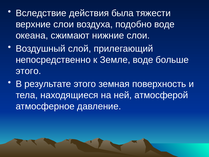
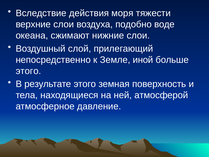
была: была -> моря
Земле воде: воде -> иной
